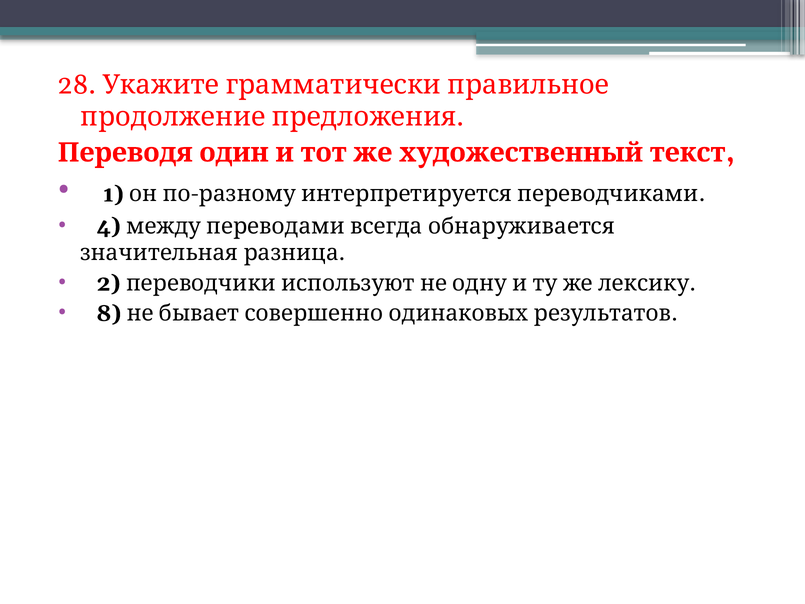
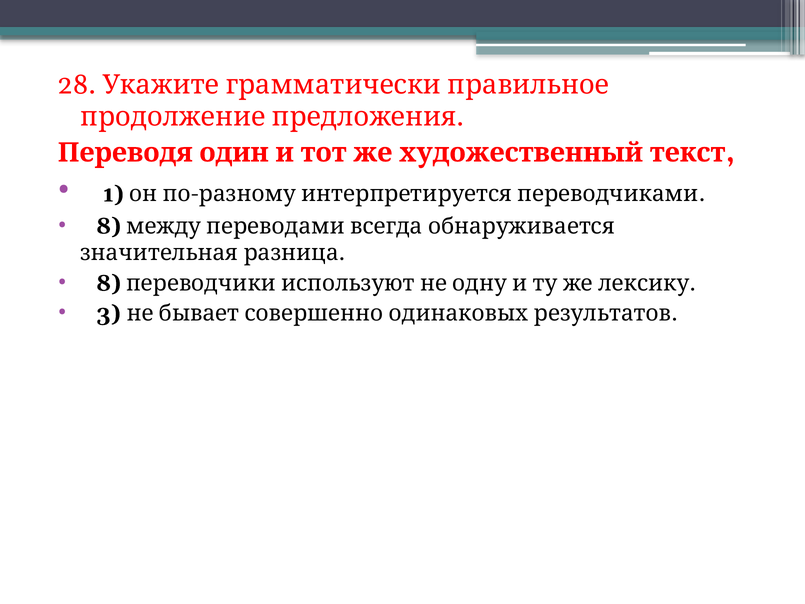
4 at (109, 226): 4 -> 8
2 at (108, 283): 2 -> 8
8: 8 -> 3
